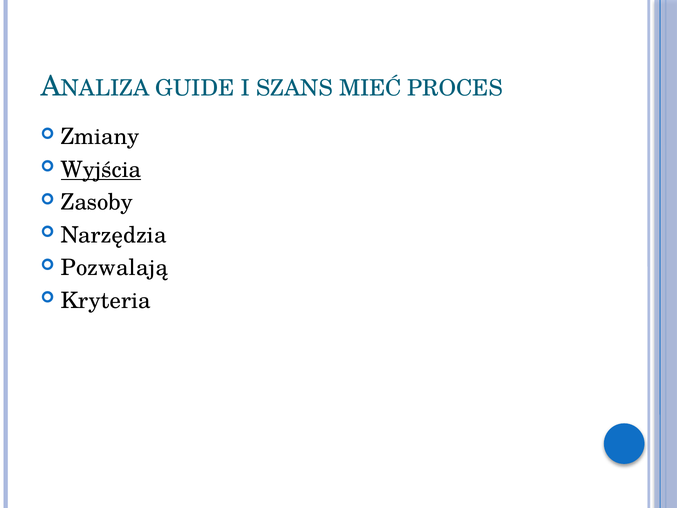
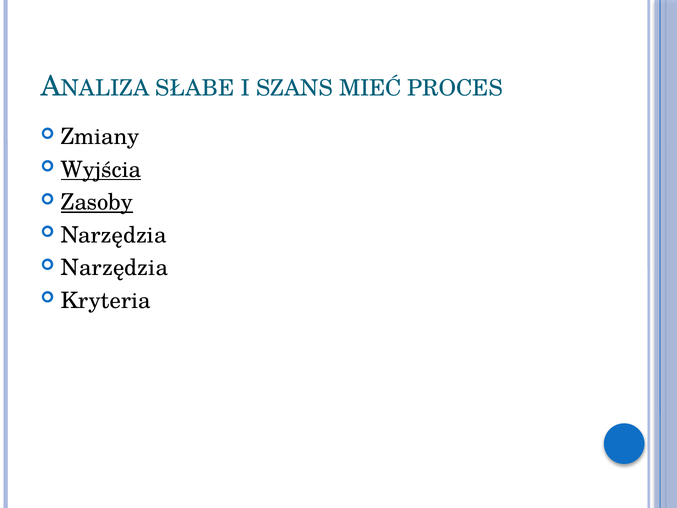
GUIDE: GUIDE -> SŁABE
Zasoby underline: none -> present
Pozwalają at (114, 268): Pozwalają -> Narzędzia
